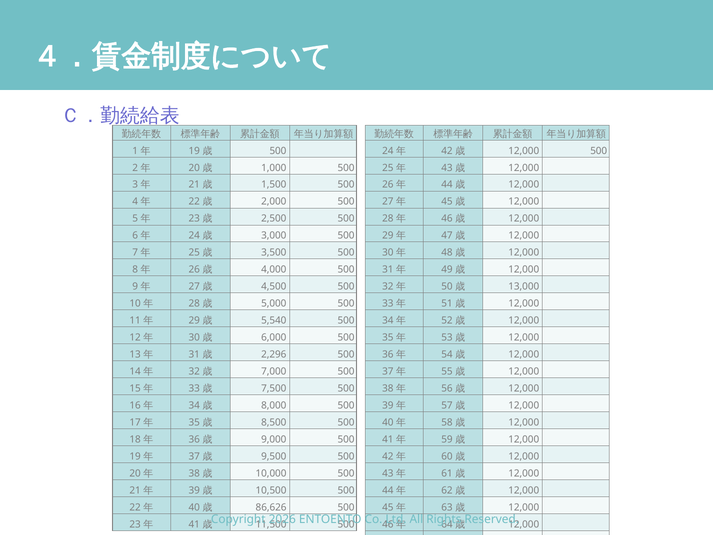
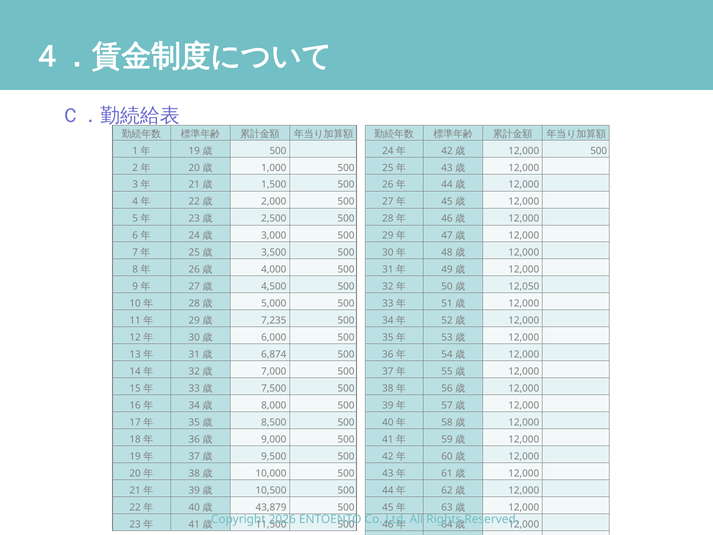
13,000: 13,000 -> 12,050
5,540: 5,540 -> 7,235
2,296: 2,296 -> 6,874
86,626: 86,626 -> 43,879
